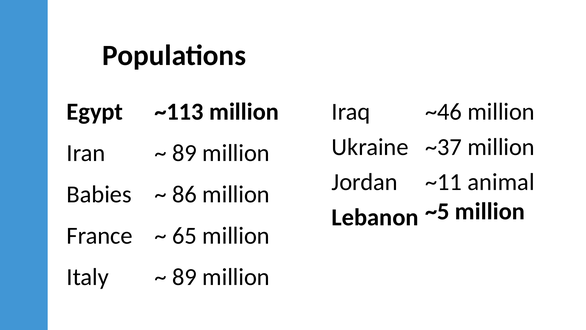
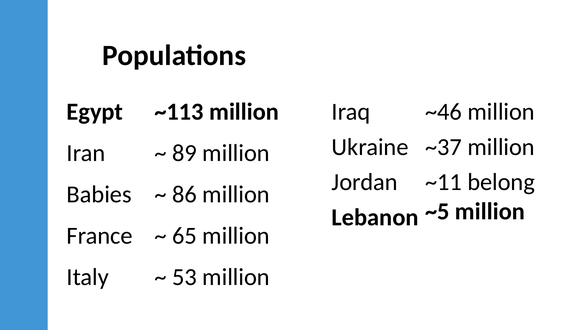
animal: animal -> belong
89 at (184, 277): 89 -> 53
